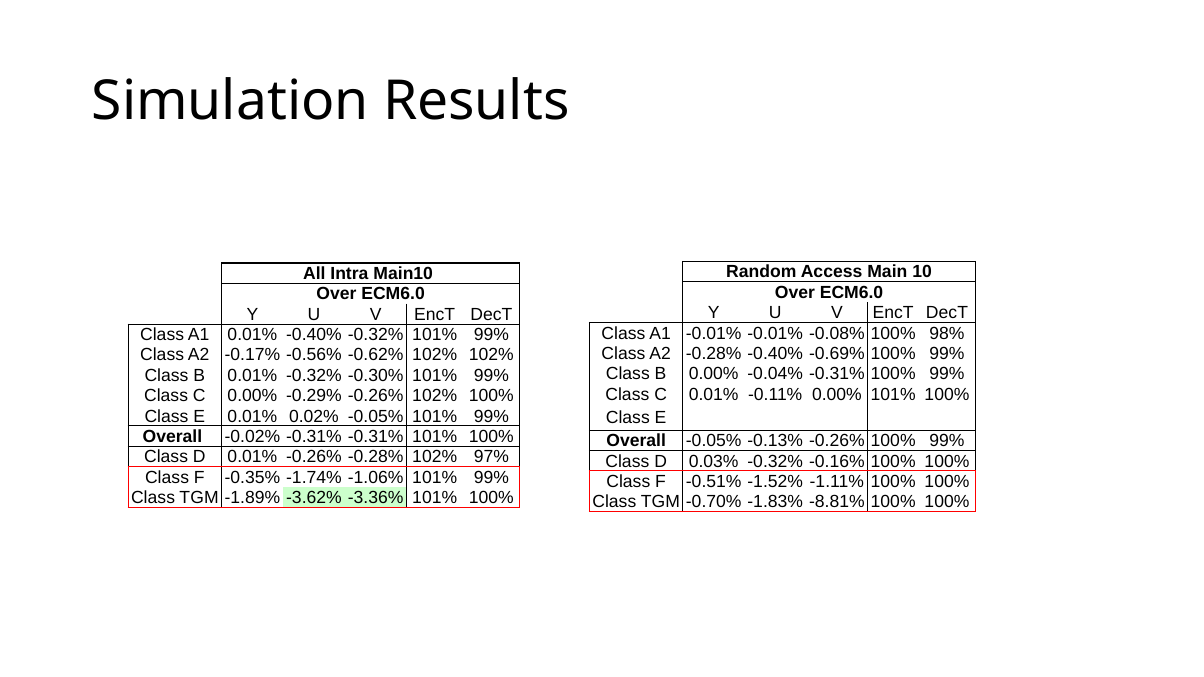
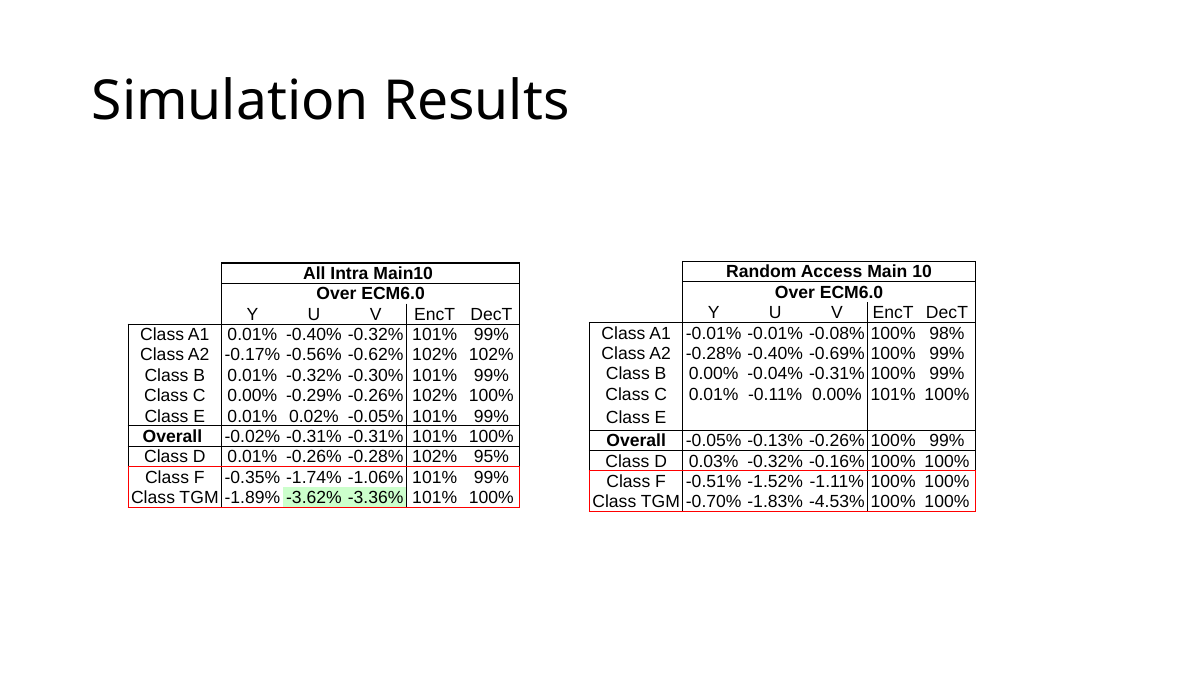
97%: 97% -> 95%
-8.81%: -8.81% -> -4.53%
